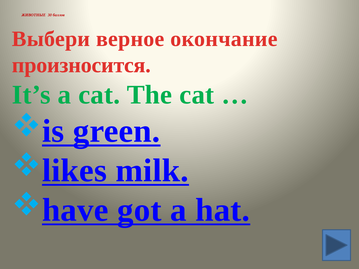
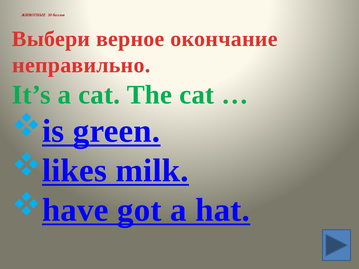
произносится: произносится -> неправильно
